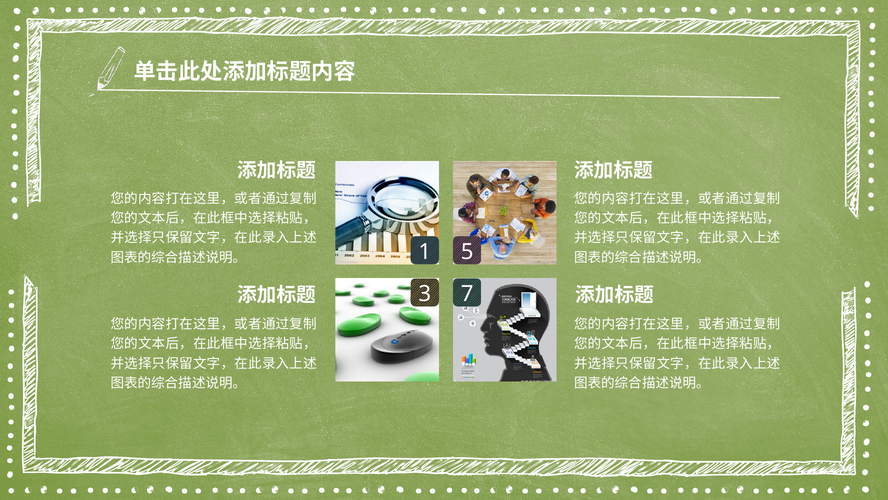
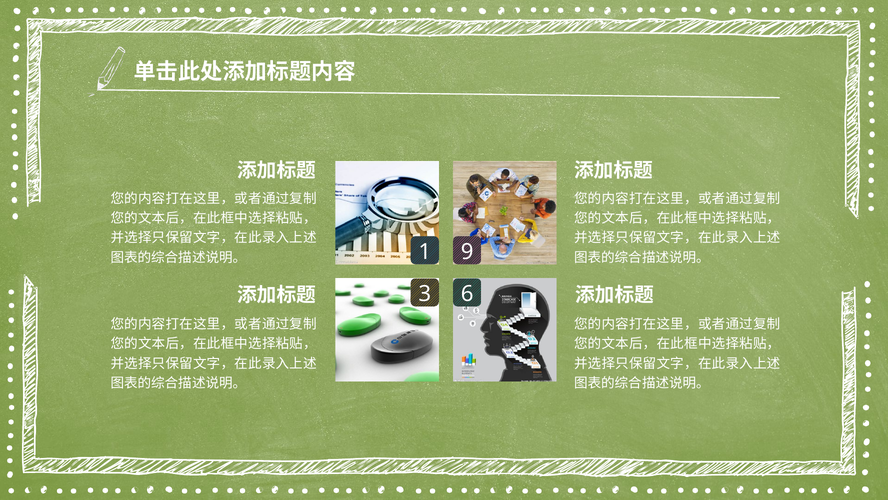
5: 5 -> 9
7: 7 -> 6
